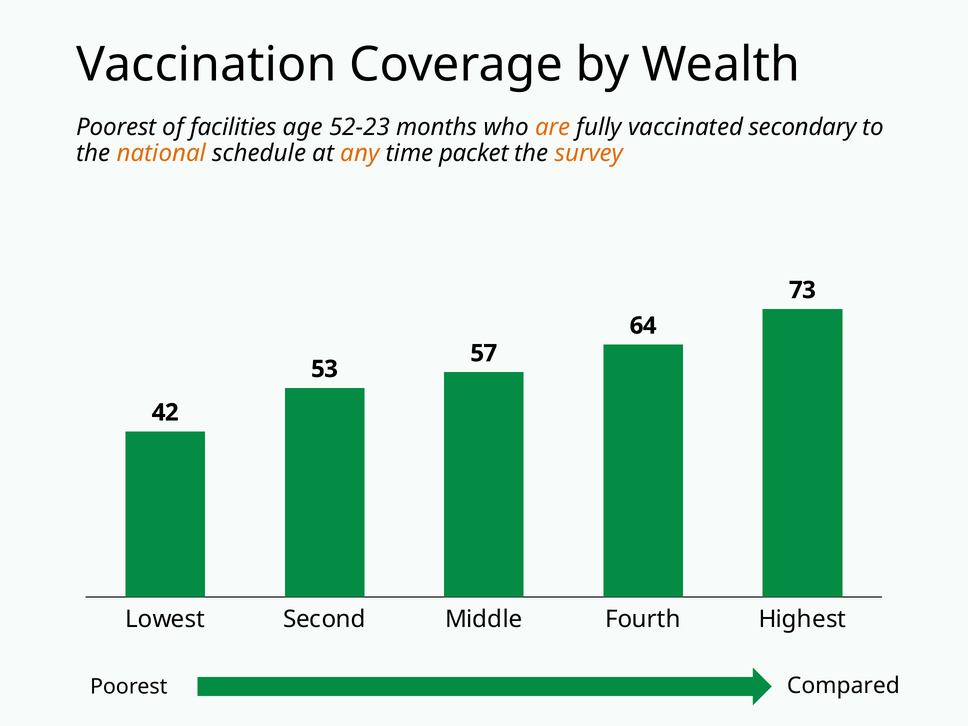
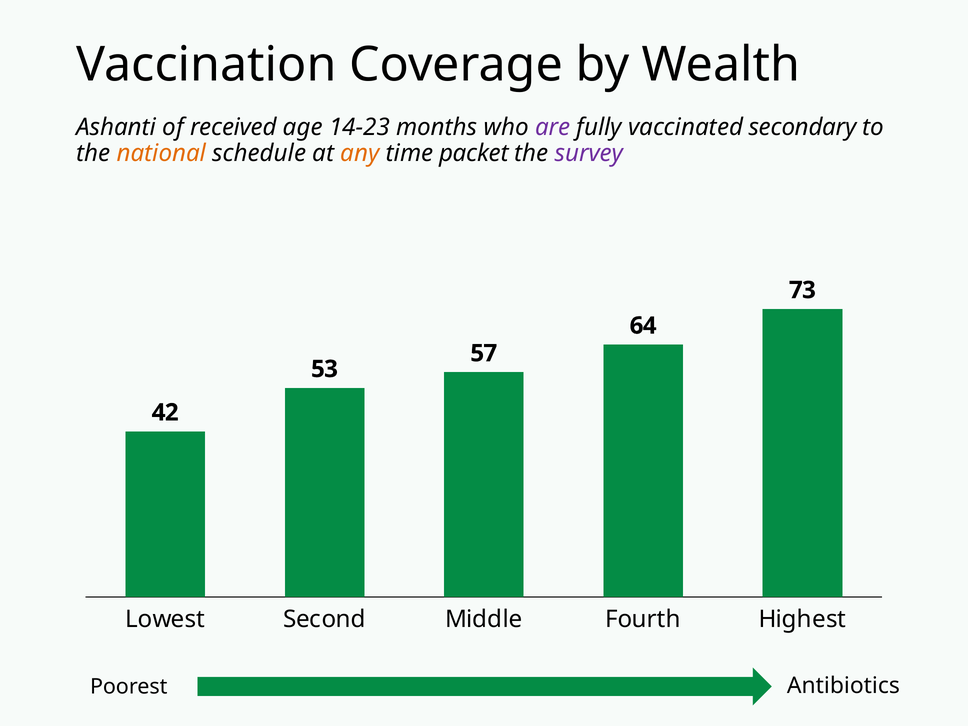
Poorest at (116, 127): Poorest -> Ashanti
facilities: facilities -> received
52-23: 52-23 -> 14-23
are colour: orange -> purple
survey colour: orange -> purple
Compared: Compared -> Antibiotics
